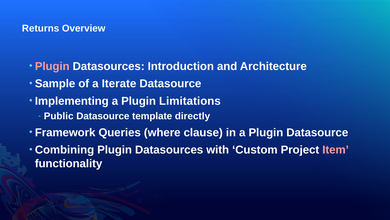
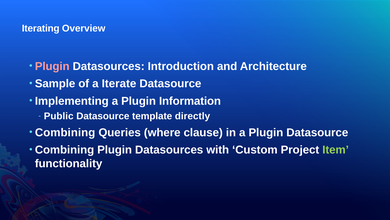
Returns: Returns -> Iterating
Limitations: Limitations -> Information
Framework at (65, 132): Framework -> Combining
Item colour: pink -> light green
